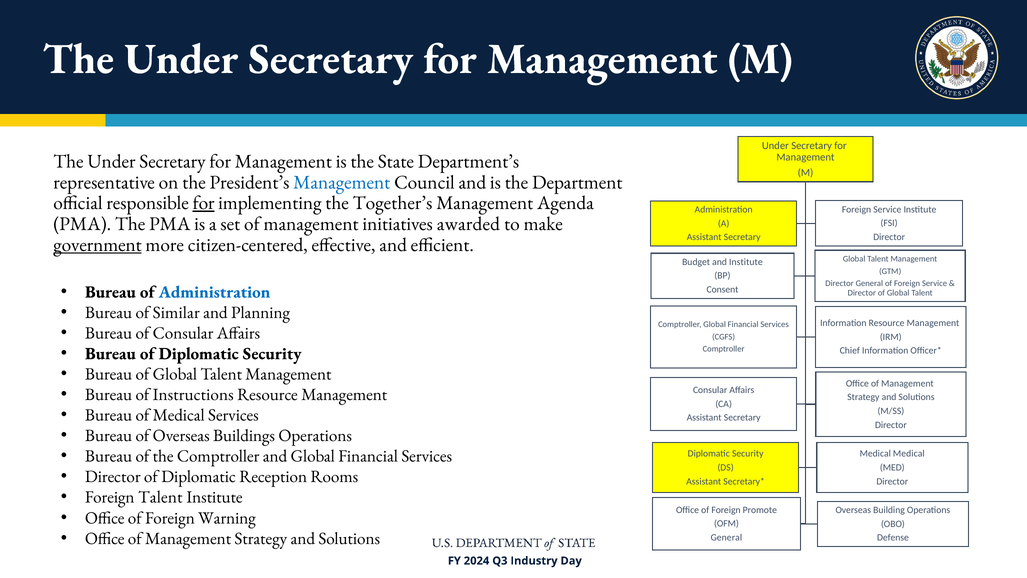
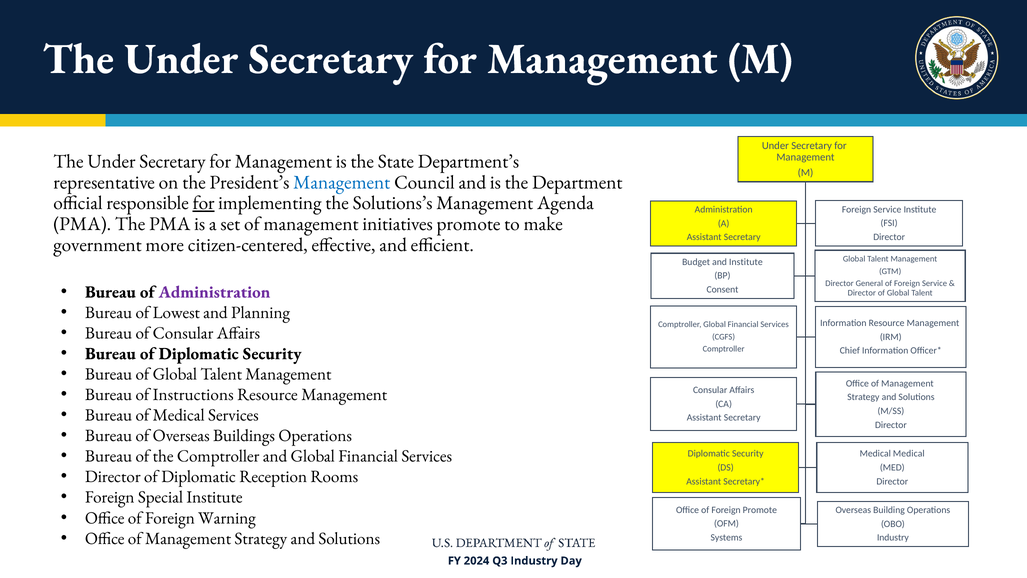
Together’s: Together’s -> Solutions’s
initiatives awarded: awarded -> promote
government underline: present -> none
Administration at (214, 292) colour: blue -> purple
Similar: Similar -> Lowest
Foreign Talent: Talent -> Special
General at (726, 537): General -> Systems
Defense at (893, 537): Defense -> Industry
